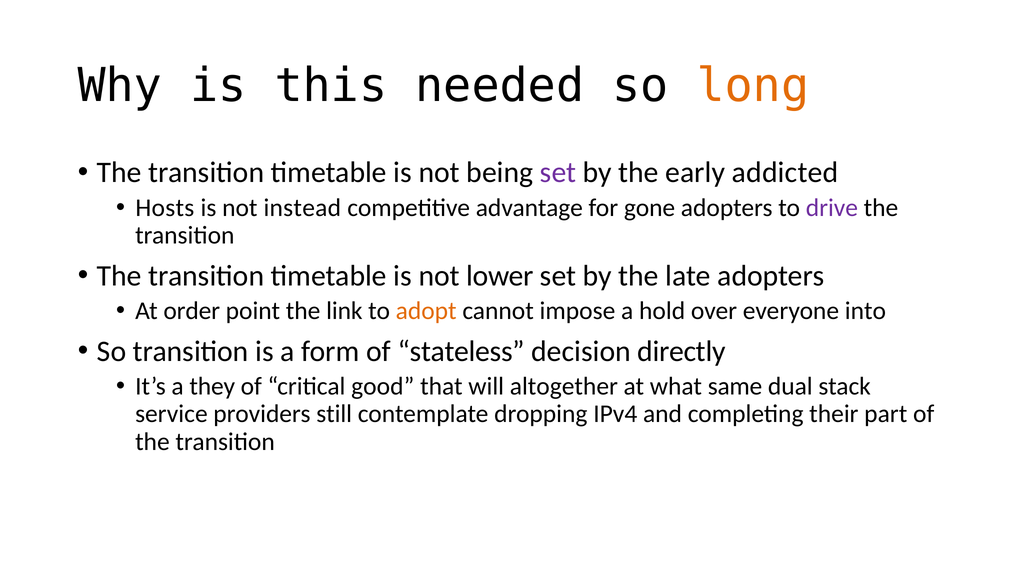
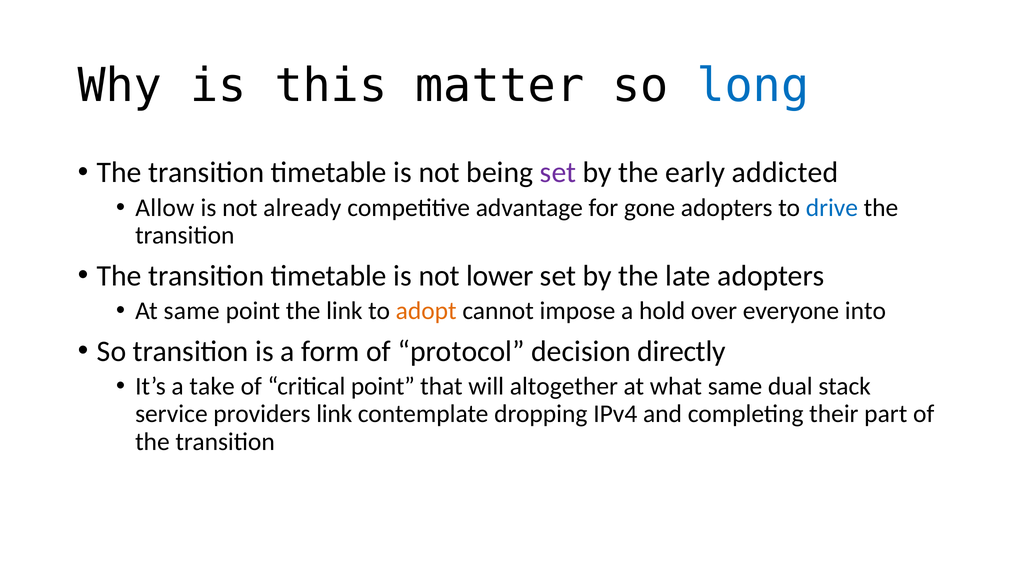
needed: needed -> matter
long colour: orange -> blue
Hosts: Hosts -> Allow
instead: instead -> already
drive colour: purple -> blue
At order: order -> same
stateless: stateless -> protocol
they: they -> take
critical good: good -> point
providers still: still -> link
